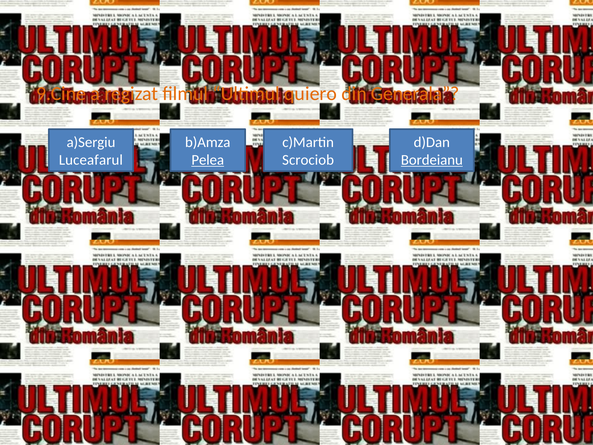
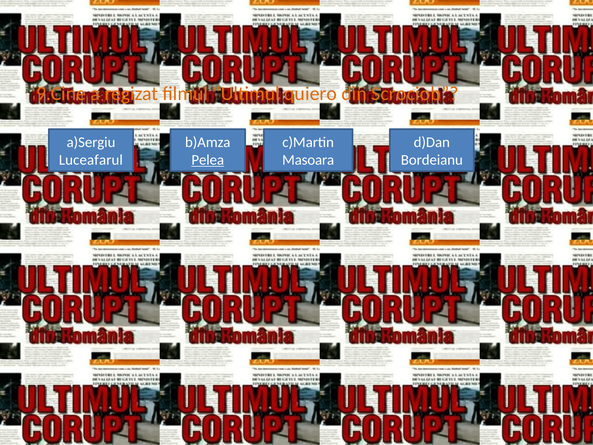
Generala: Generala -> Scrociob
Scrociob: Scrociob -> Masoara
Bordeianu underline: present -> none
